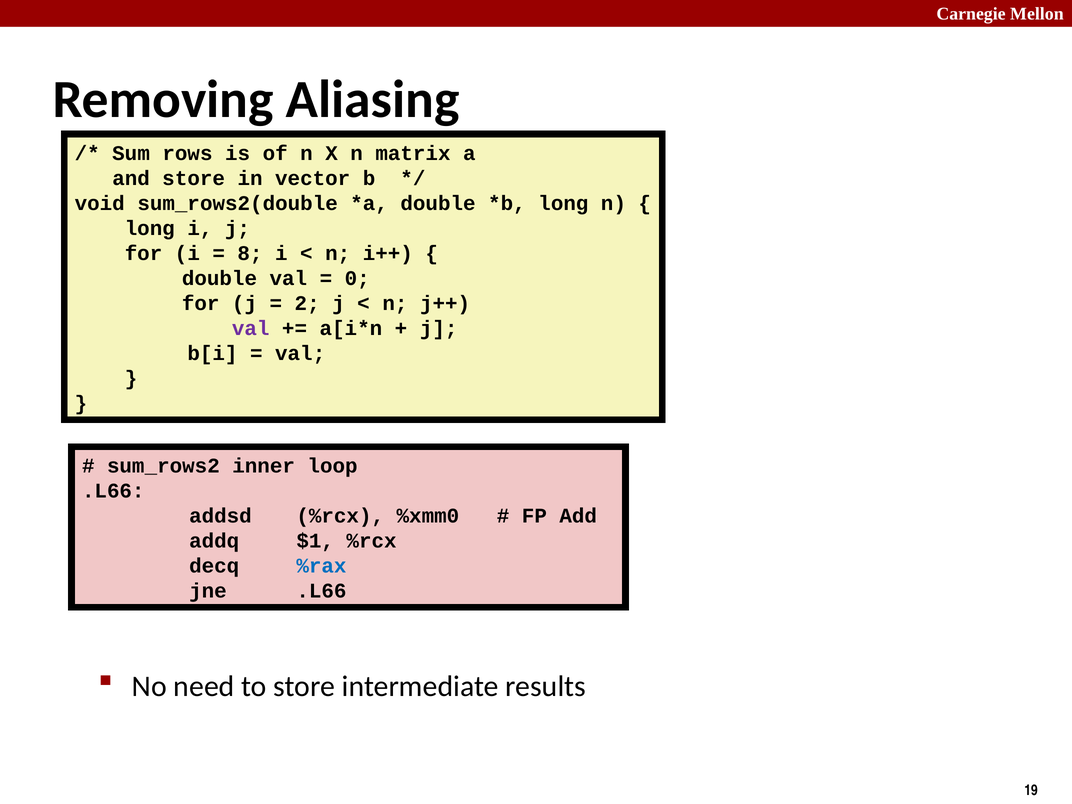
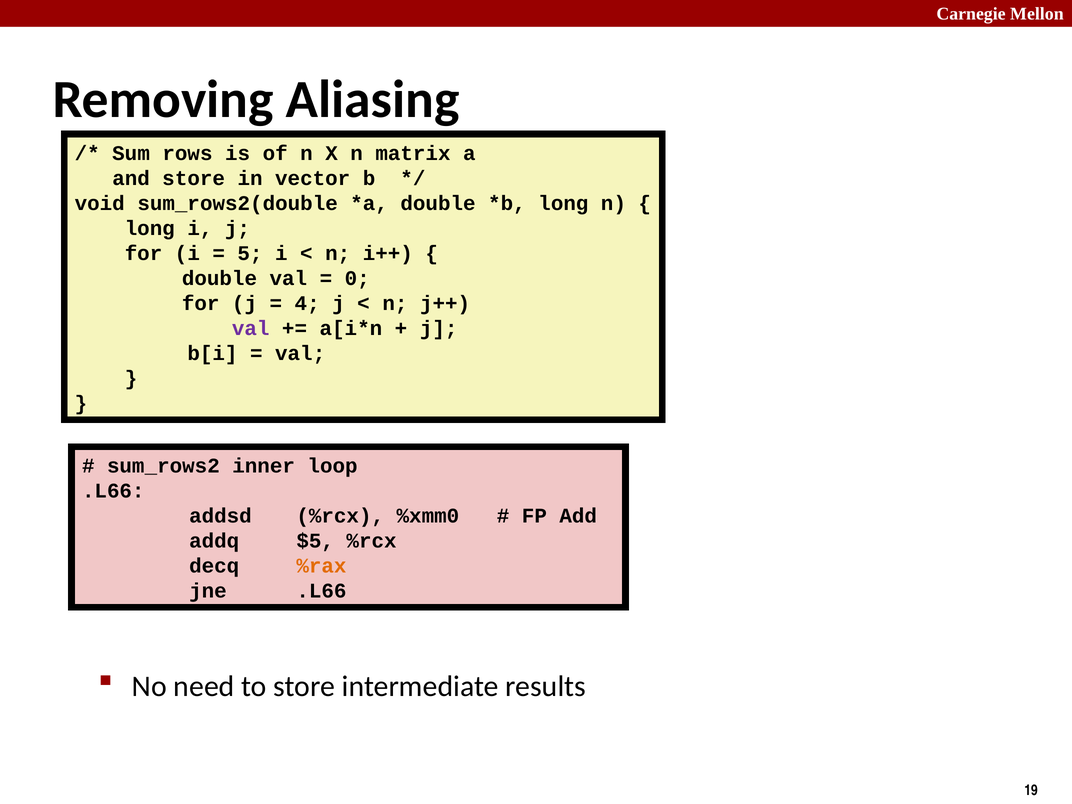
8: 8 -> 5
2: 2 -> 4
$1: $1 -> $5
%rax colour: blue -> orange
